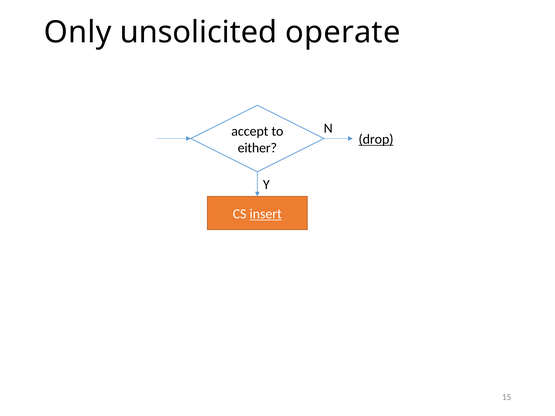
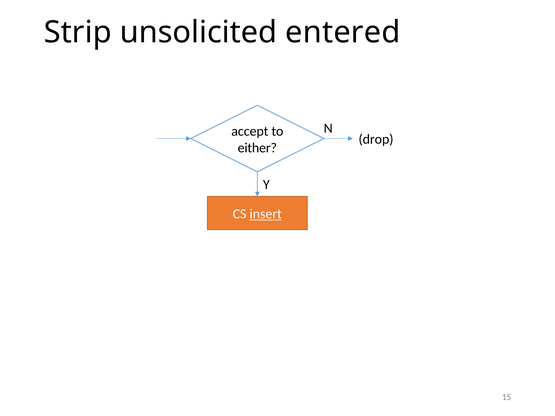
Only: Only -> Strip
operate: operate -> entered
drop underline: present -> none
